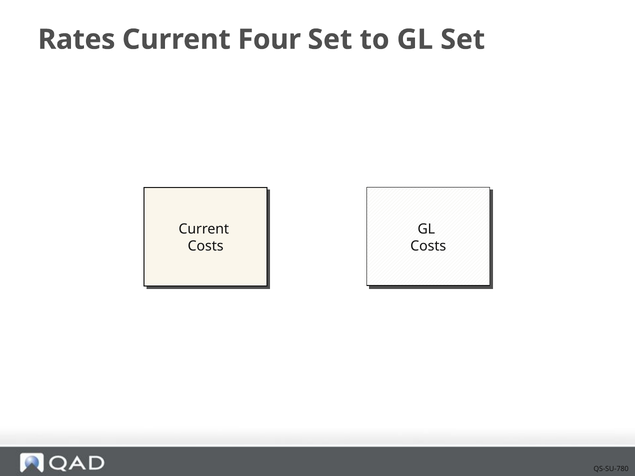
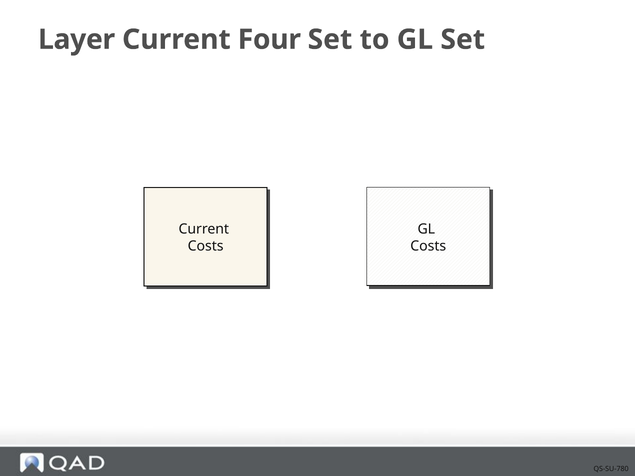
Rates: Rates -> Layer
